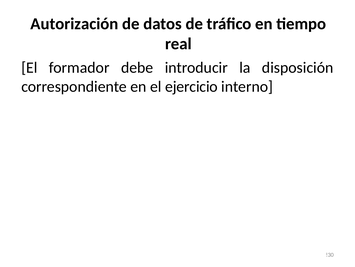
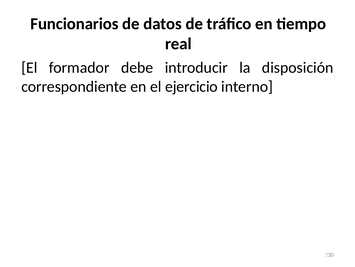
Autorización: Autorización -> Funcionarios
